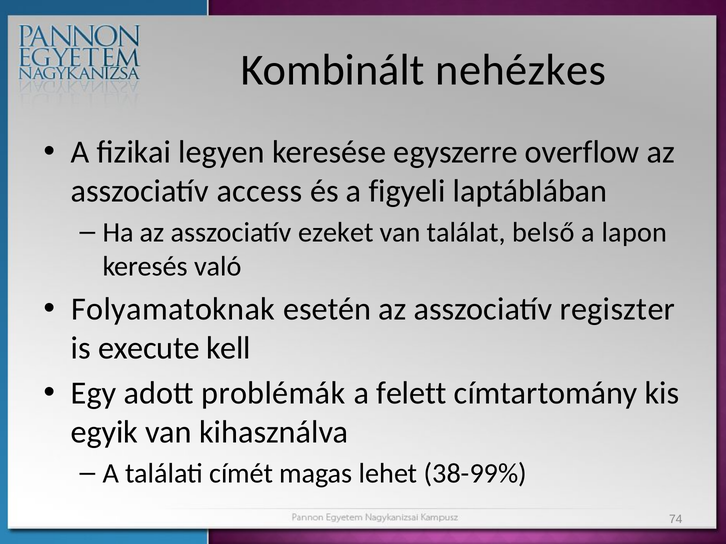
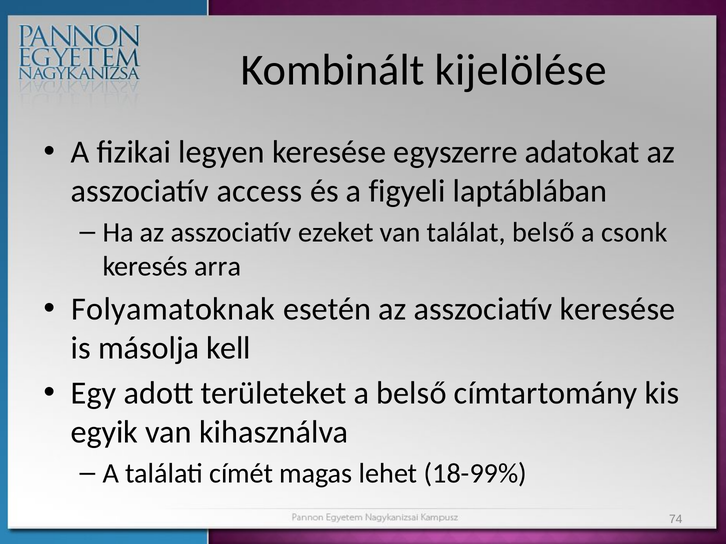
nehézkes: nehézkes -> kijelölése
overflow: overflow -> adatokat
lapon: lapon -> csonk
való: való -> arra
asszociatív regiszter: regiszter -> keresése
execute: execute -> másolja
problémák: problémák -> területeket
a felett: felett -> belső
38-99%: 38-99% -> 18-99%
